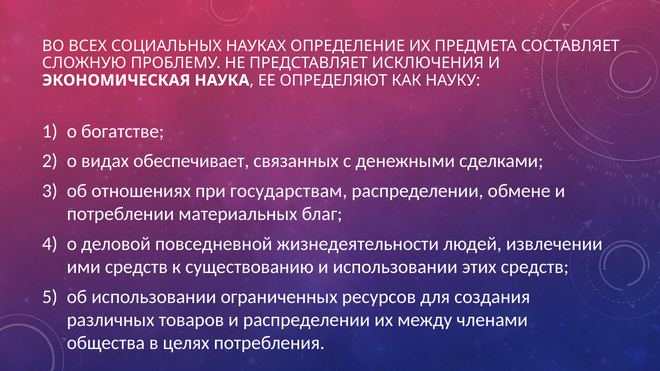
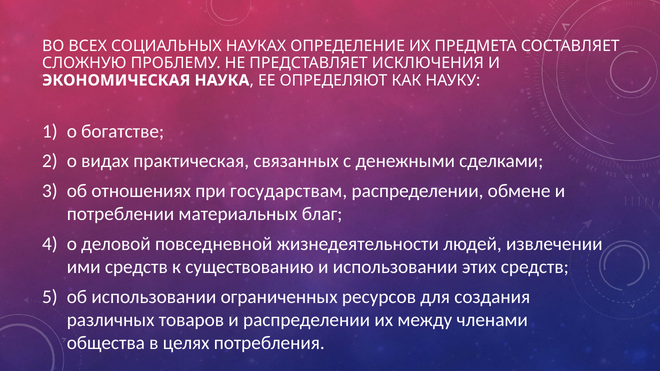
обеспечивает: обеспечивает -> практическая
